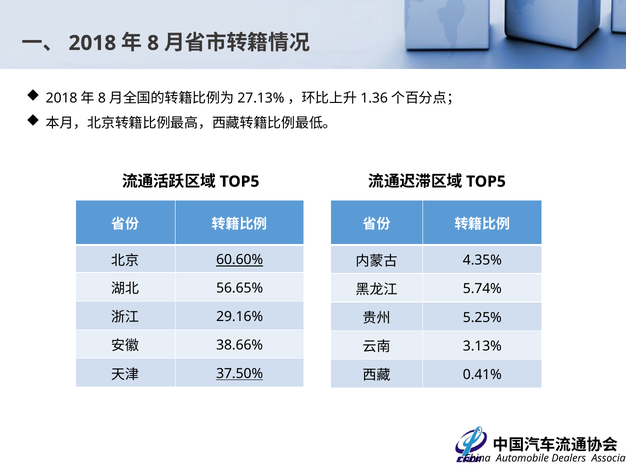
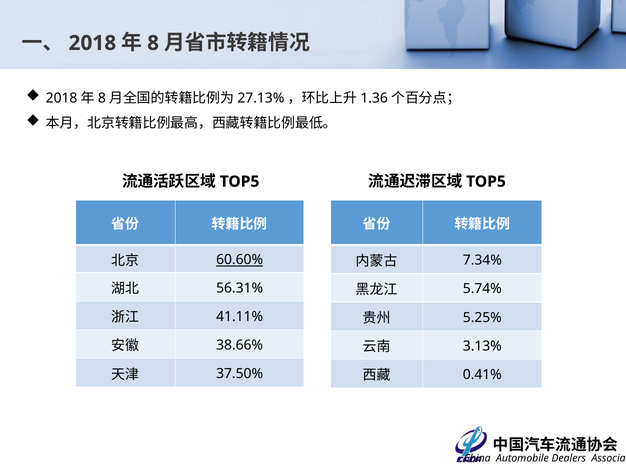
4.35%: 4.35% -> 7.34%
56.65%: 56.65% -> 56.31%
29.16%: 29.16% -> 41.11%
37.50% underline: present -> none
